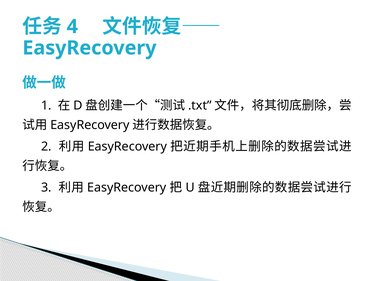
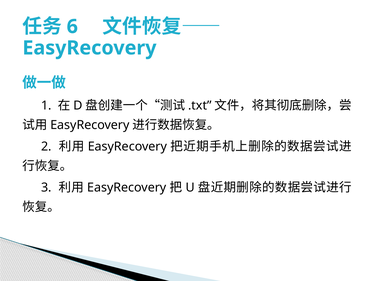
4: 4 -> 6
